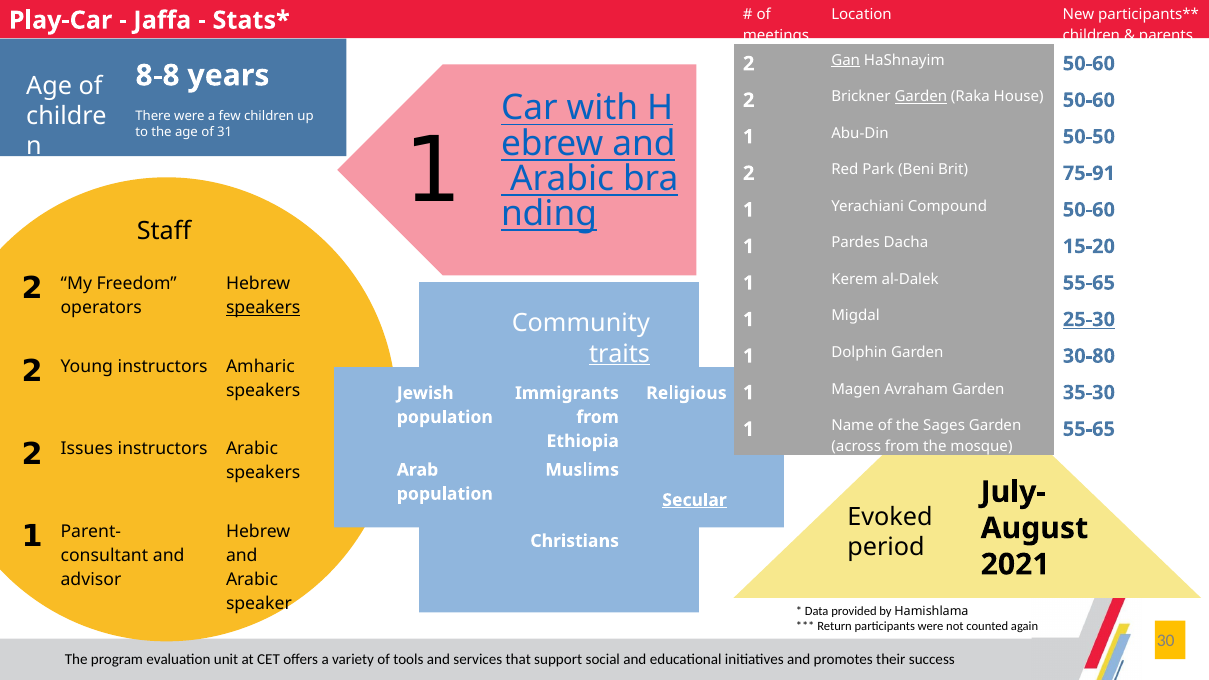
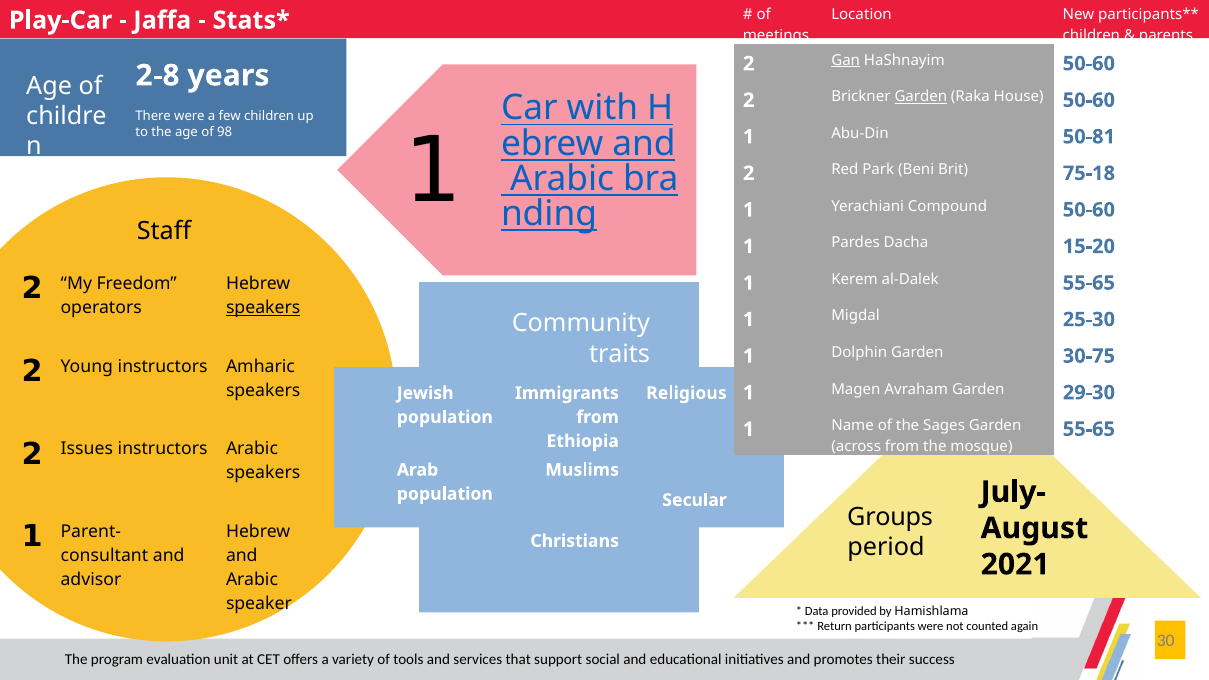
8-8: 8-8 -> 2-8
31: 31 -> 98
50-50: 50-50 -> 50-81
75-91: 75-91 -> 75-18
25-30 underline: present -> none
traits underline: present -> none
30-80: 30-80 -> 30-75
35-30: 35-30 -> 29-30
Secular underline: present -> none
Evoked: Evoked -> Groups
